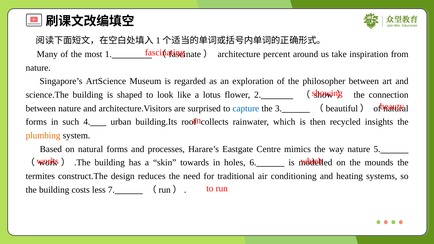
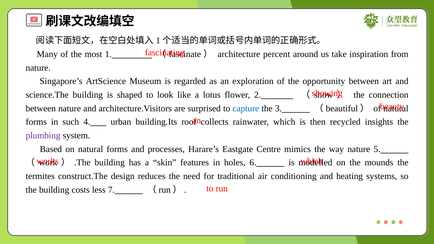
philosopher: philosopher -> opportunity
plumbing colour: orange -> purple
towards: towards -> features
